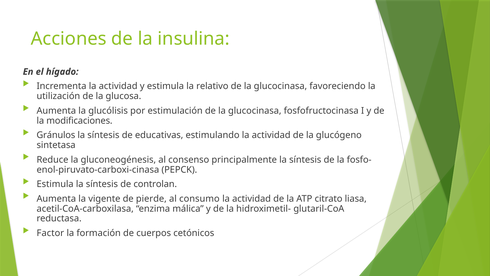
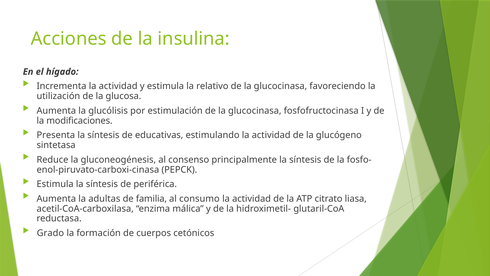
Gránulos: Gránulos -> Presenta
controlan: controlan -> periférica
vigente: vigente -> adultas
pierde: pierde -> familia
Factor: Factor -> Grado
